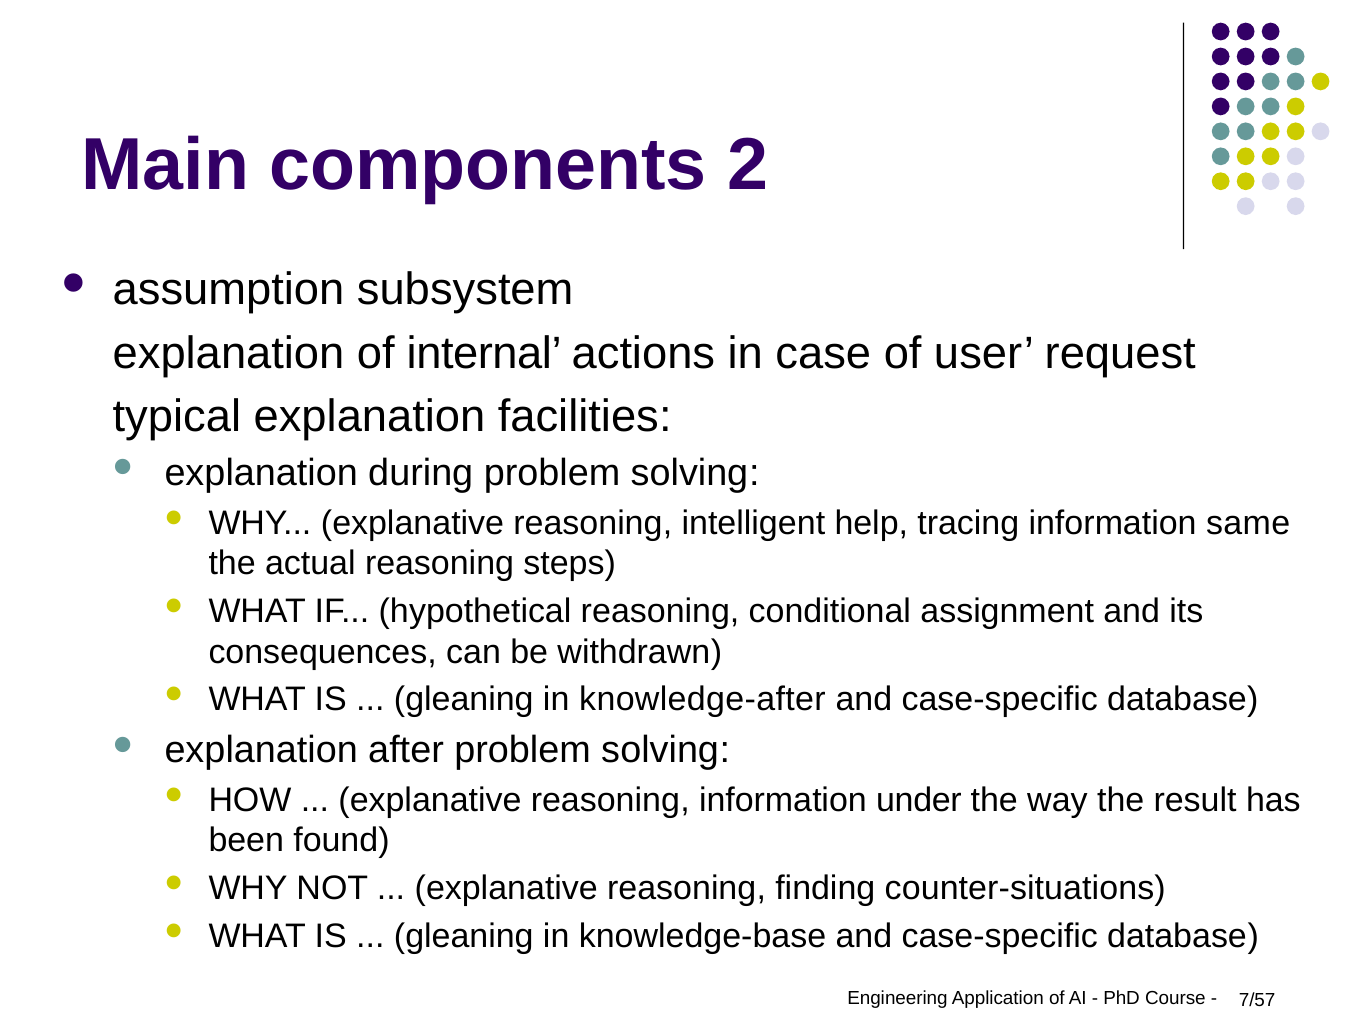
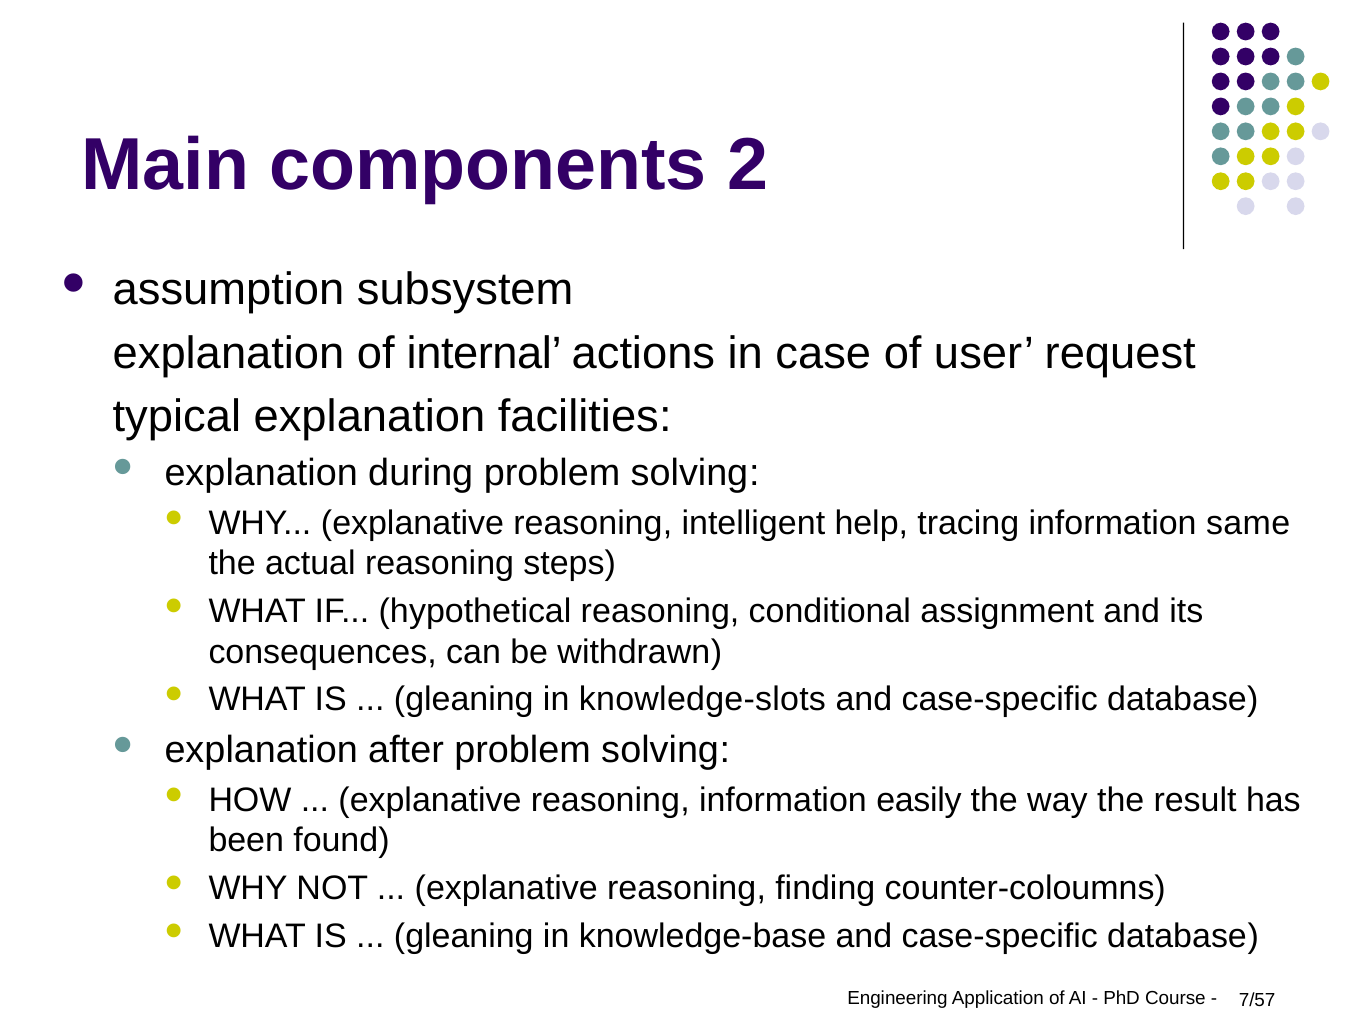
knowledge-after: knowledge-after -> knowledge-slots
under: under -> easily
counter-situations: counter-situations -> counter-coloumns
